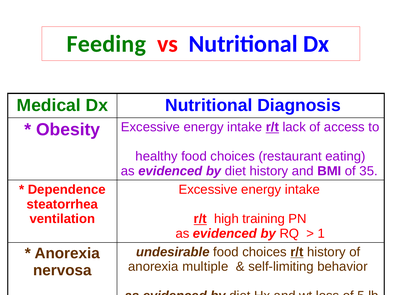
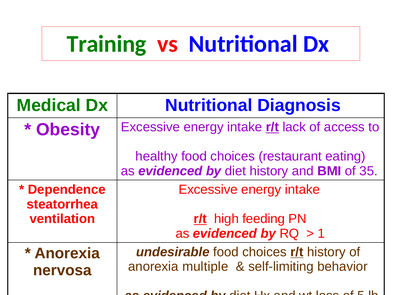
Feeding: Feeding -> Training
training: training -> feeding
